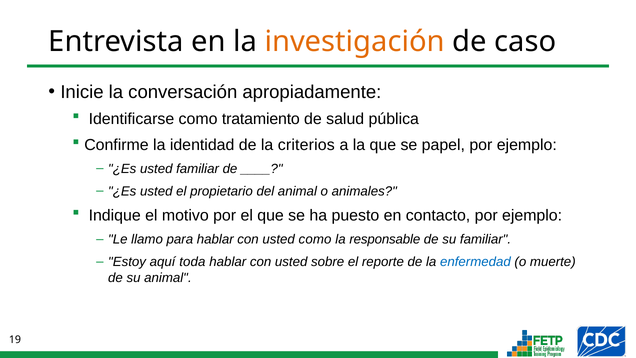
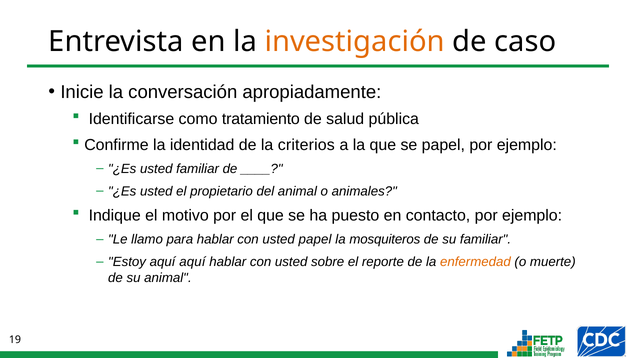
usted como: como -> papel
responsable: responsable -> mosquiteros
aquí toda: toda -> aquí
enfermedad colour: blue -> orange
